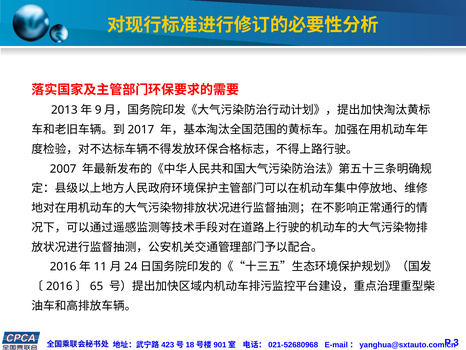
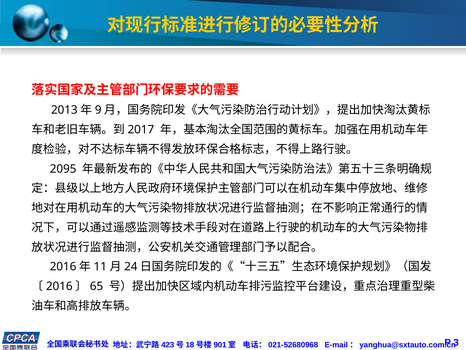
2007: 2007 -> 2095
